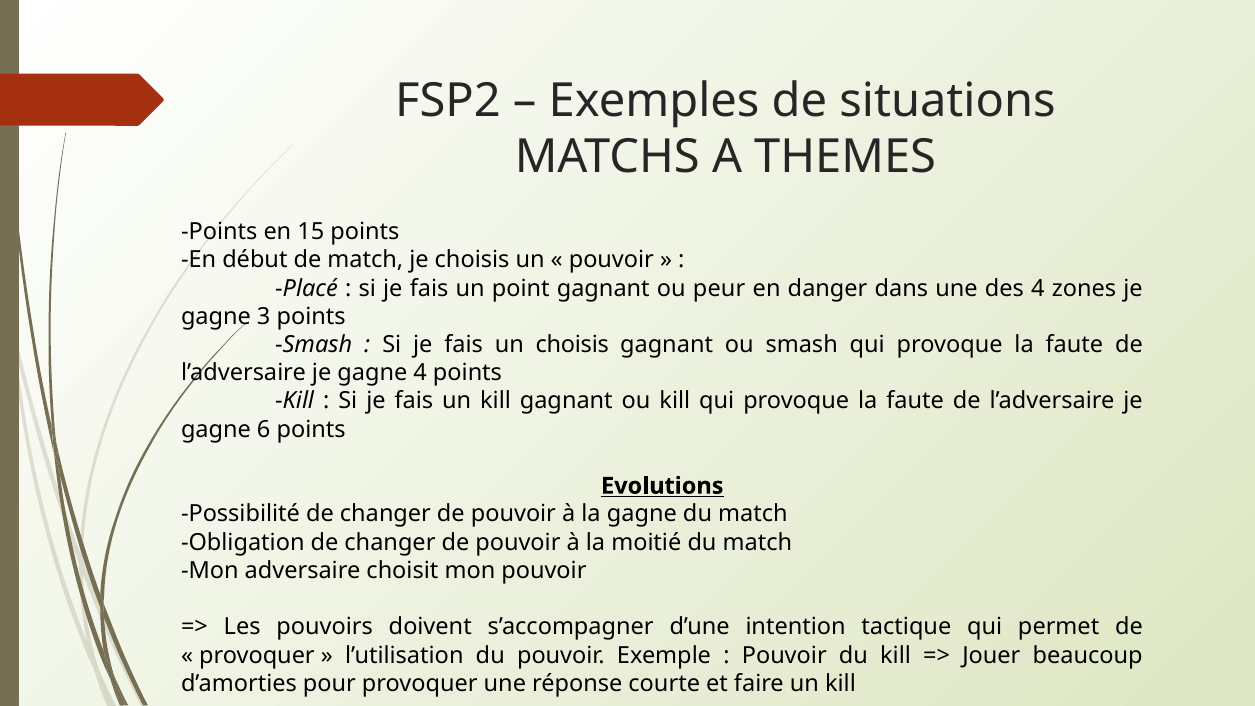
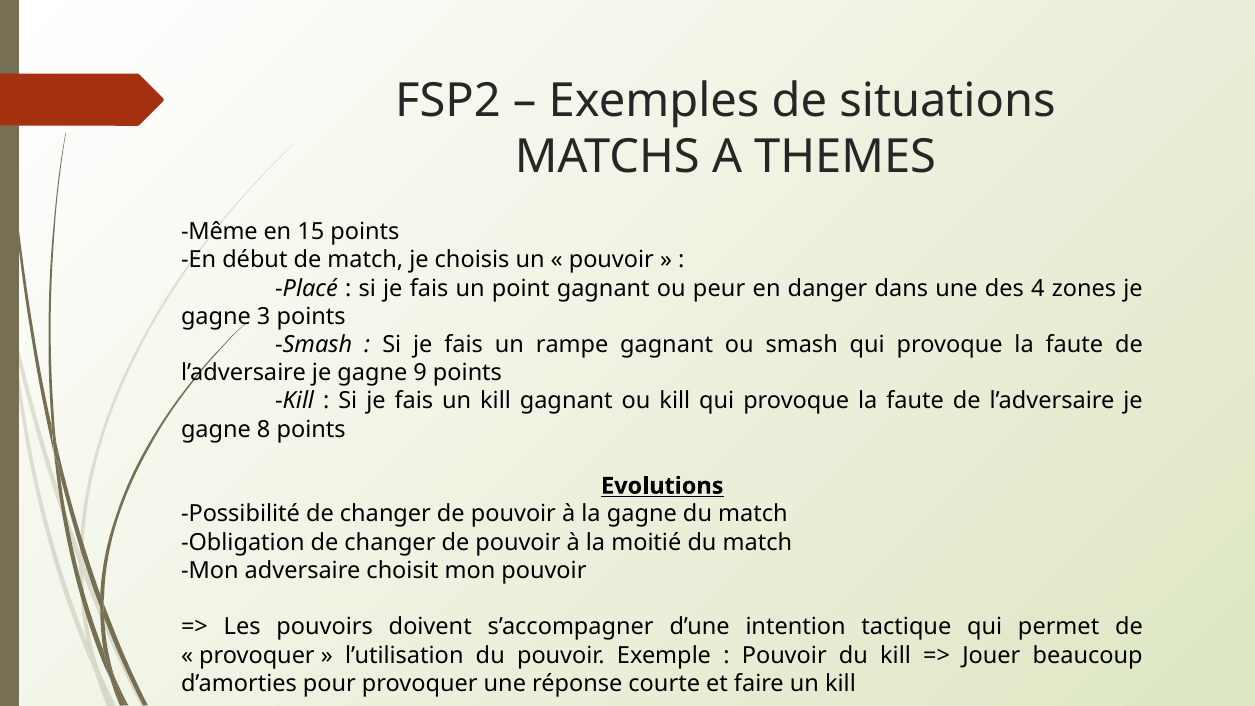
Points at (219, 232): Points -> Même
un choisis: choisis -> rampe
gagne 4: 4 -> 9
6: 6 -> 8
